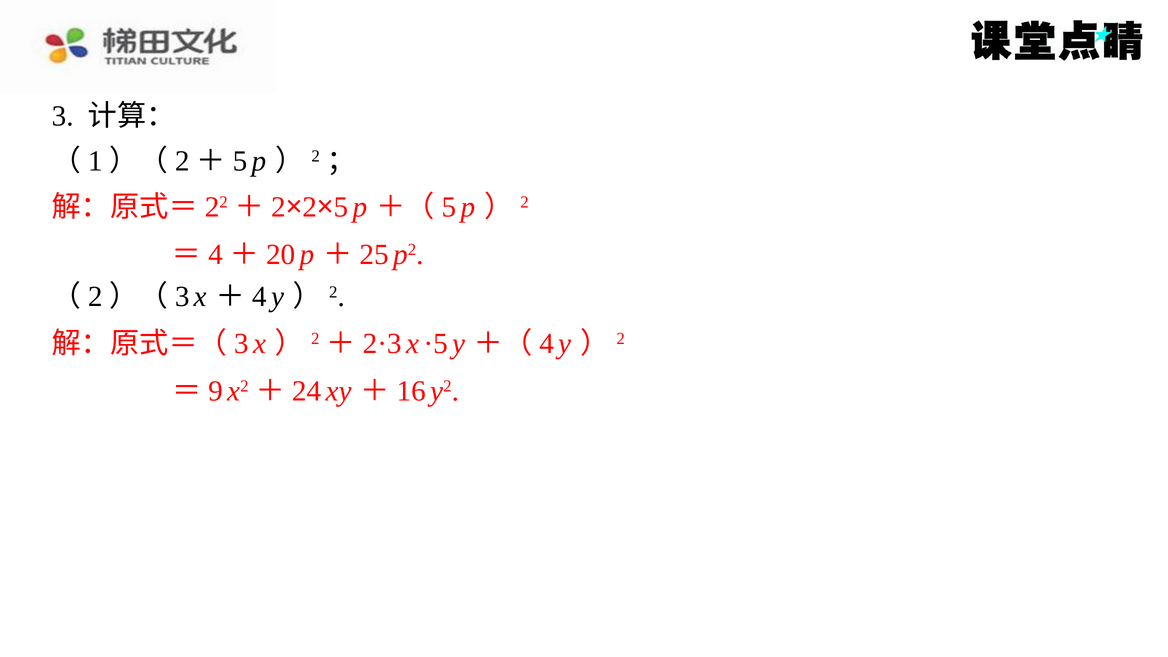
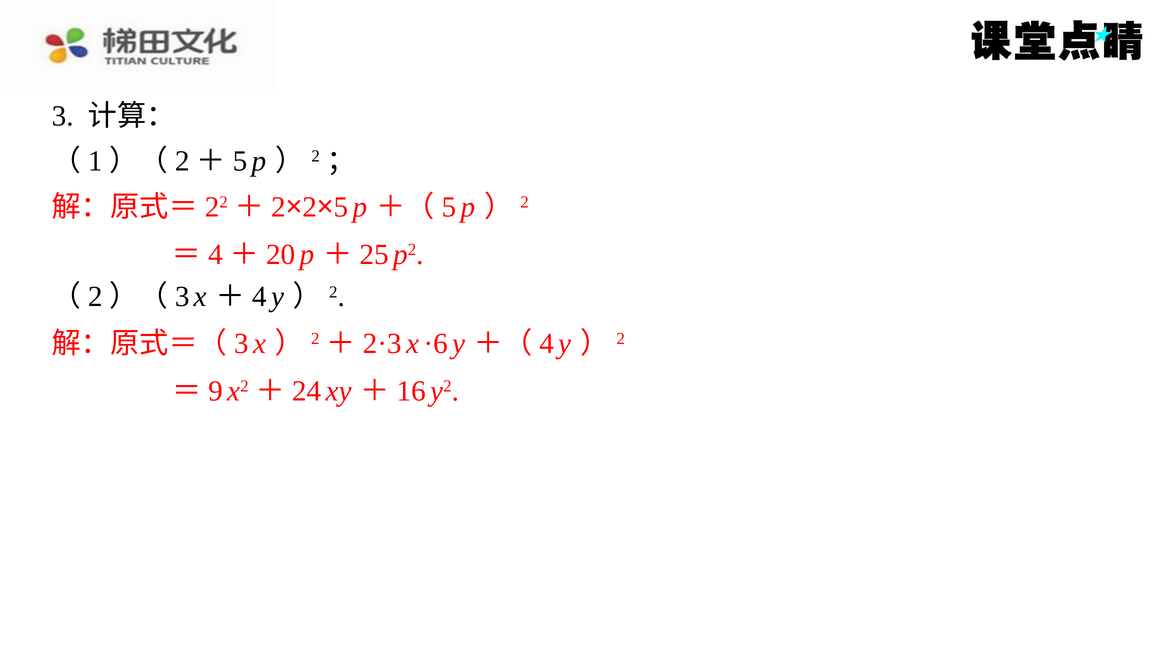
·5: ·5 -> ·6
